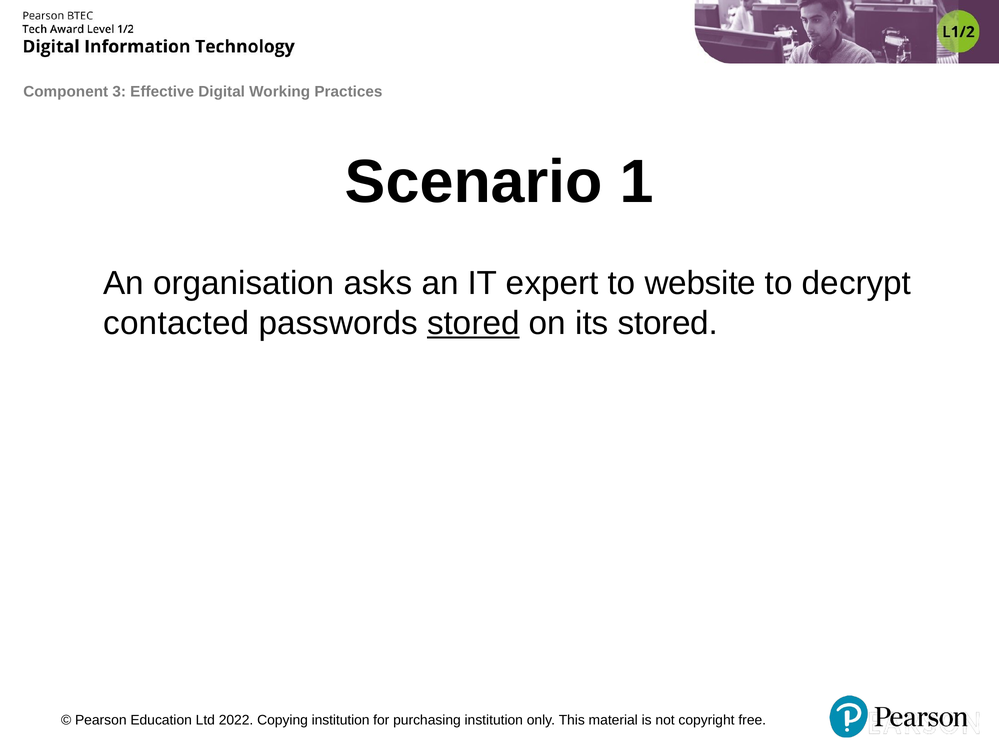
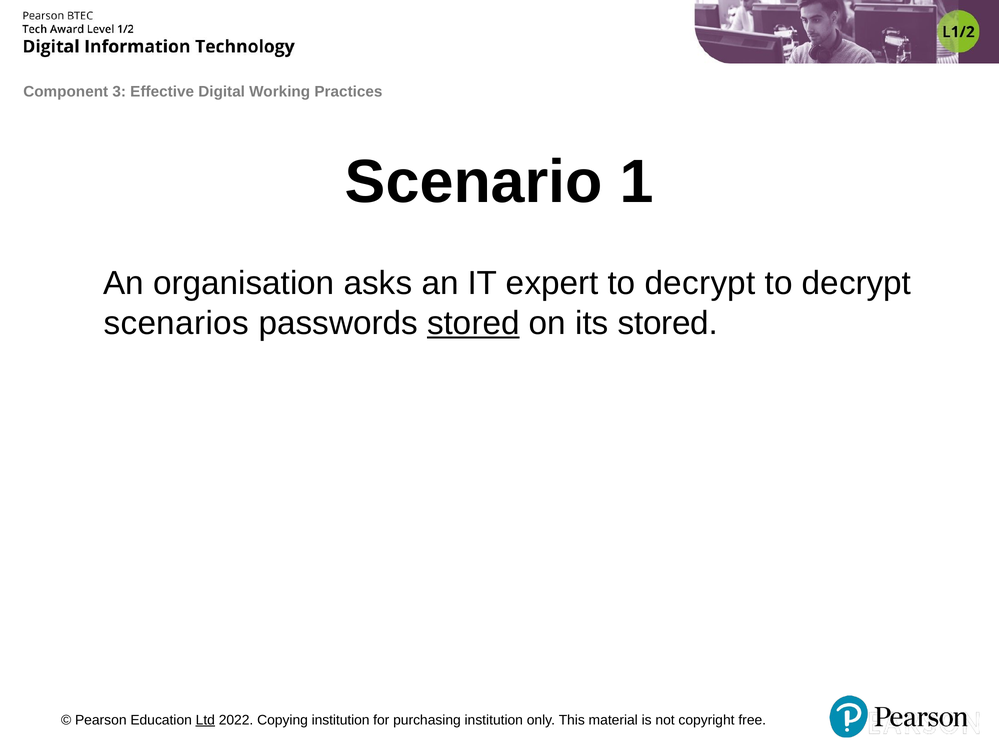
expert to website: website -> decrypt
contacted: contacted -> scenarios
Ltd underline: none -> present
